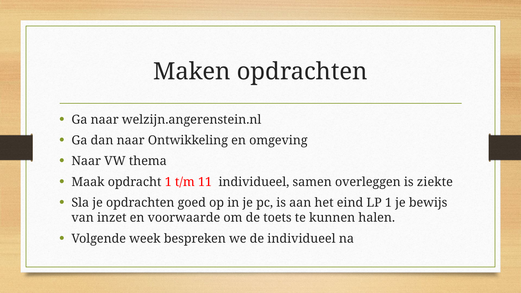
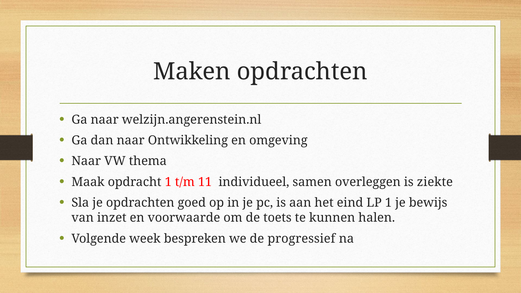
de individueel: individueel -> progressief
